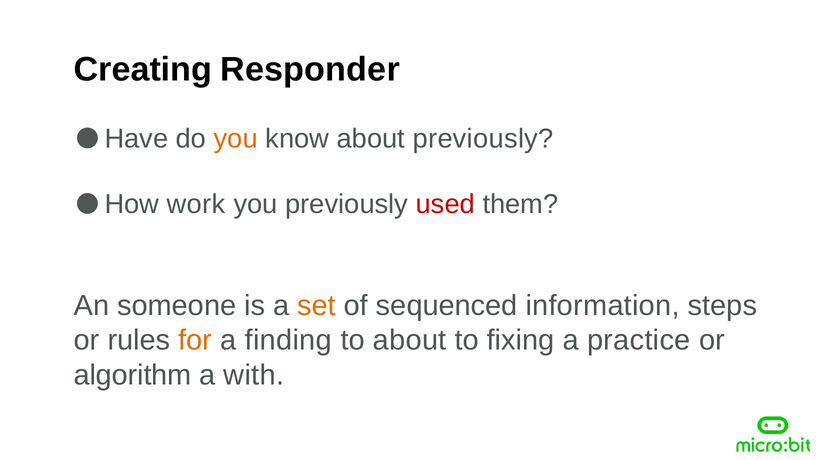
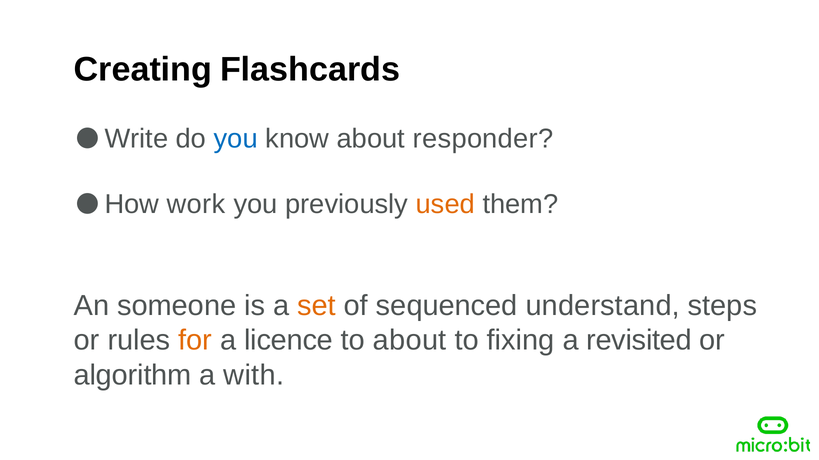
Responder: Responder -> Flashcards
Have: Have -> Write
you at (236, 139) colour: orange -> blue
about previously: previously -> responder
used colour: red -> orange
information: information -> understand
finding: finding -> licence
practice: practice -> revisited
